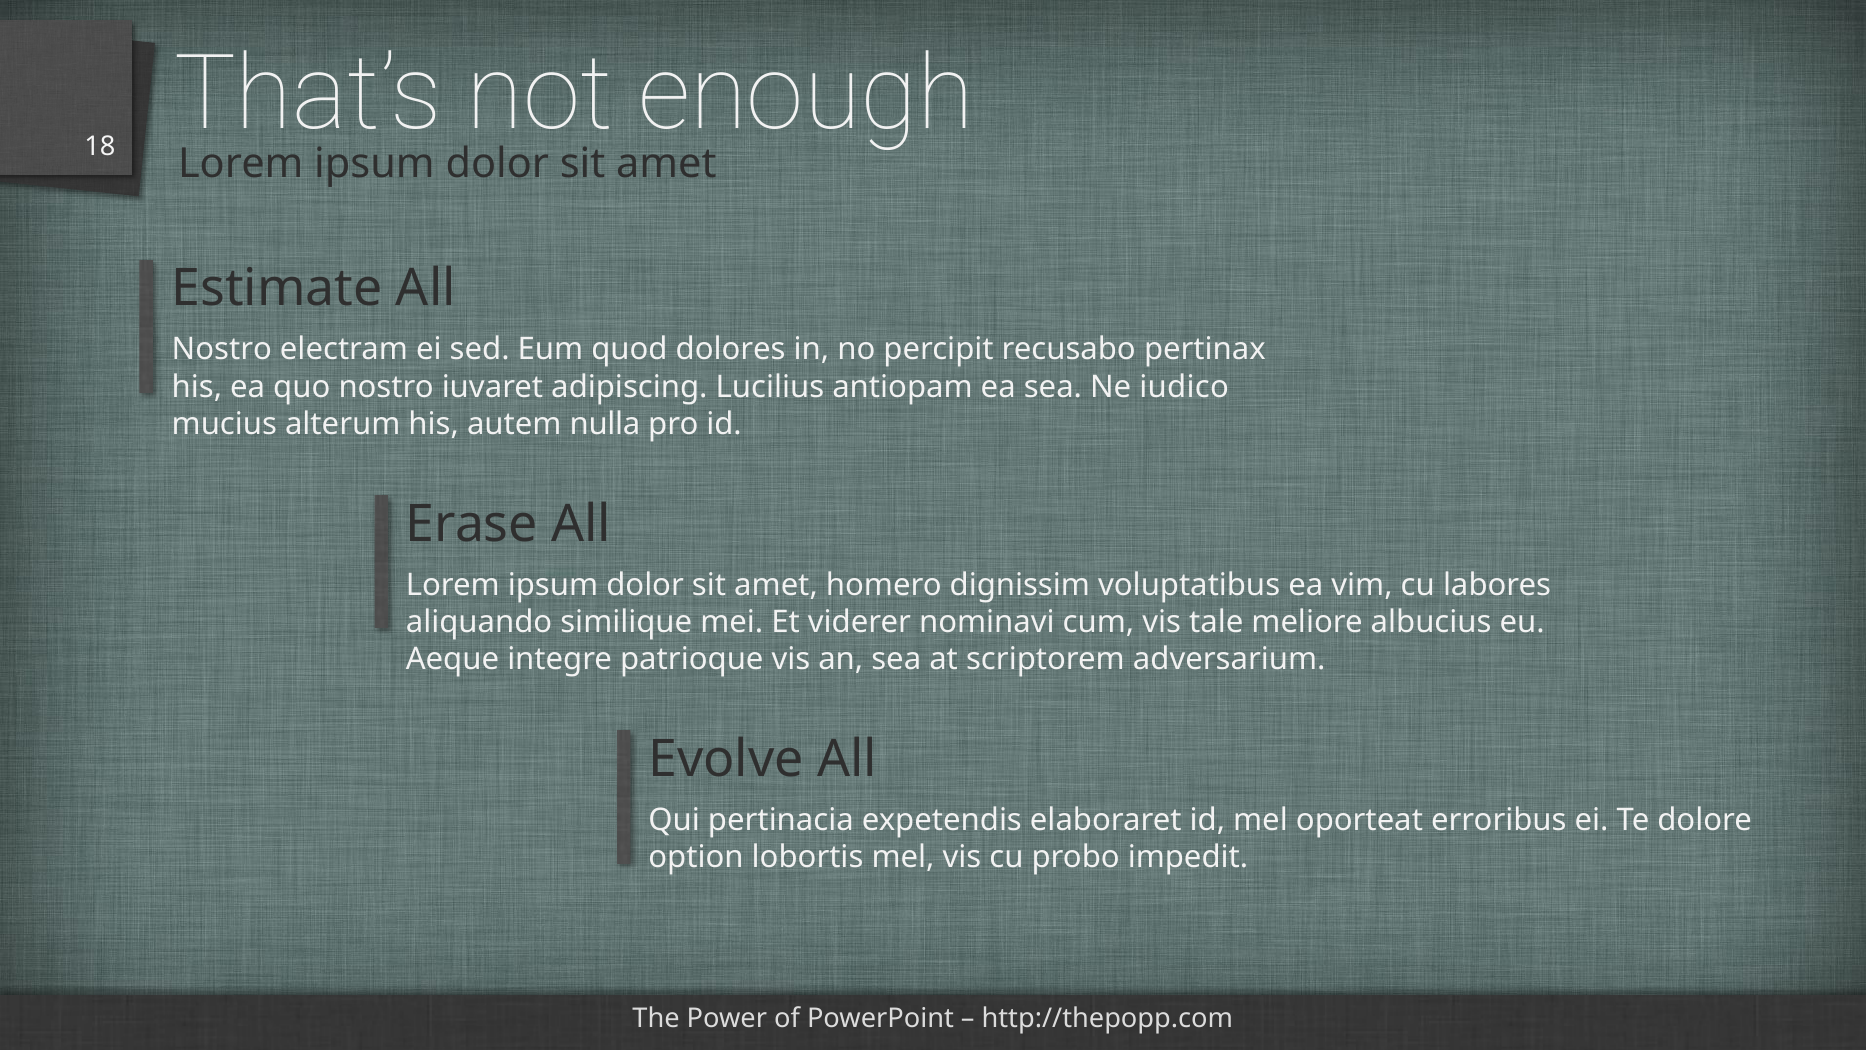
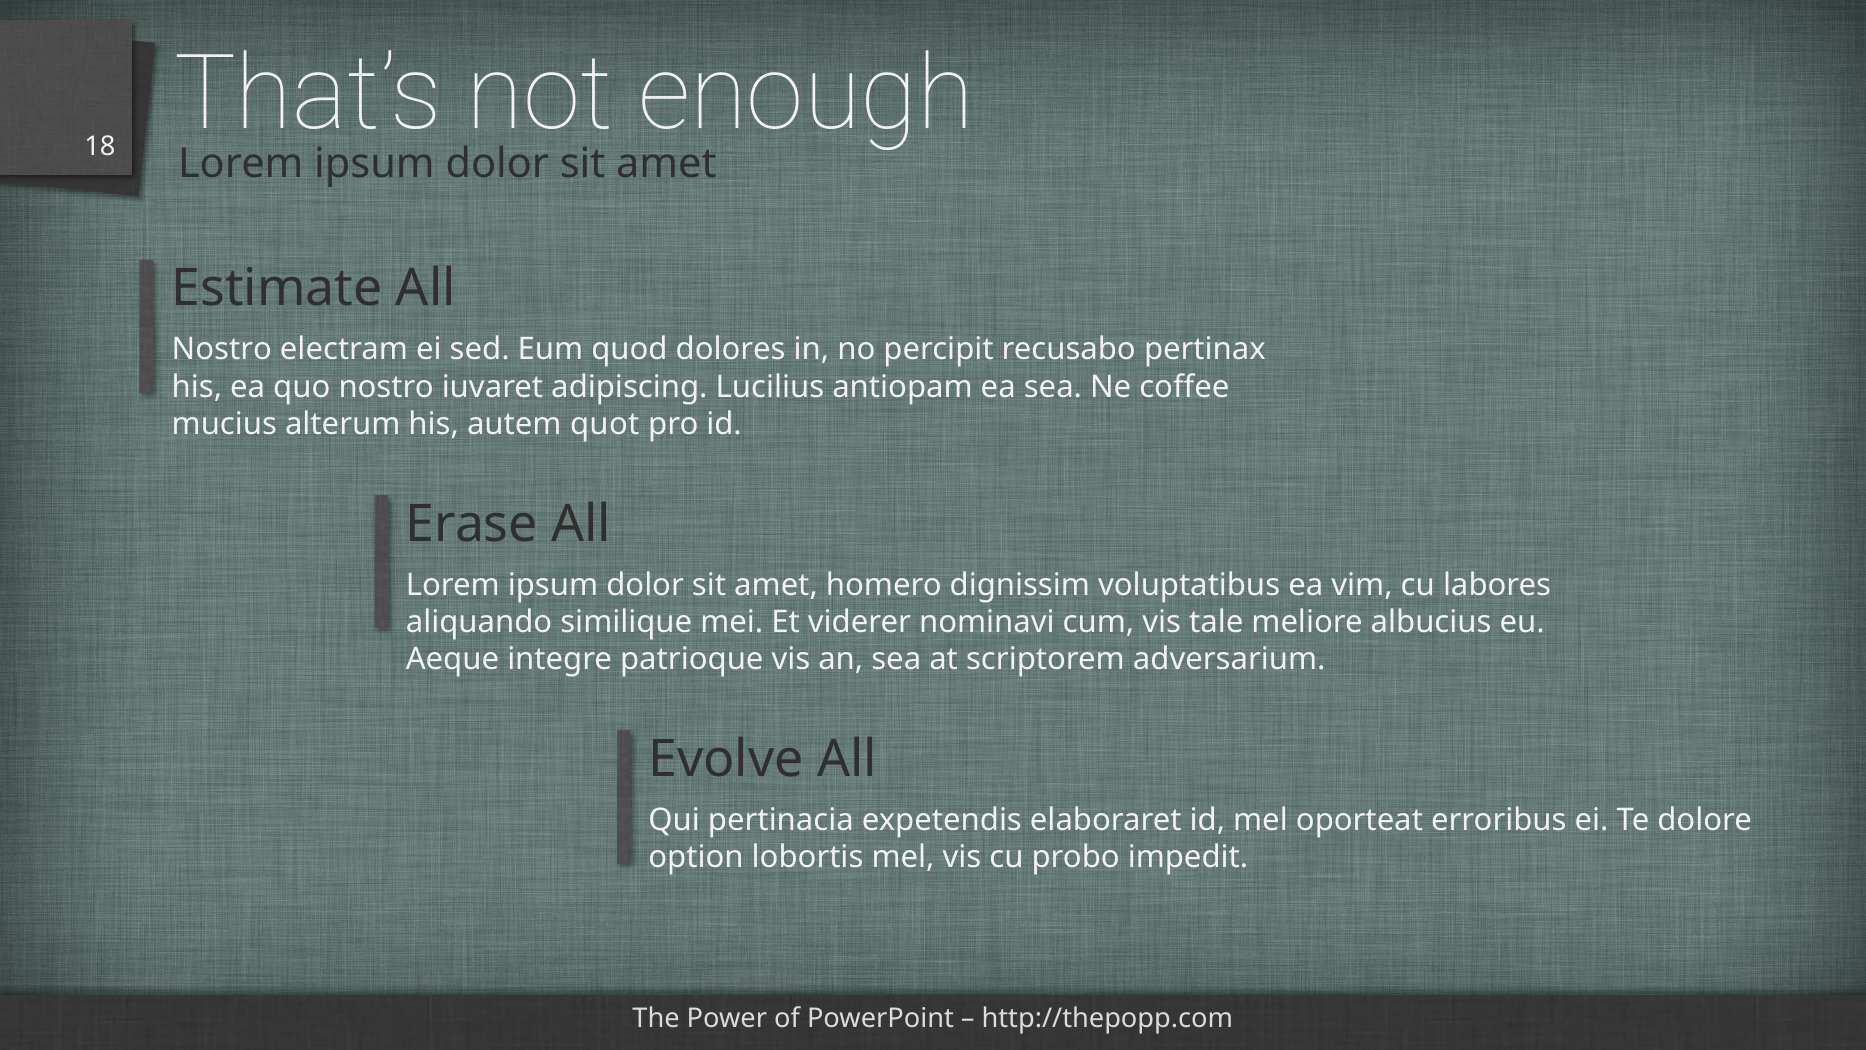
iudico: iudico -> coffee
nulla: nulla -> quot
